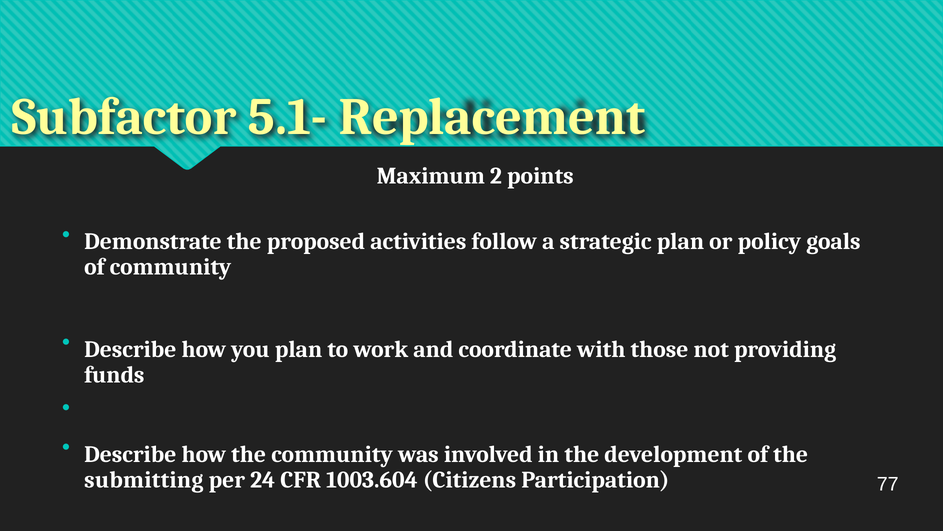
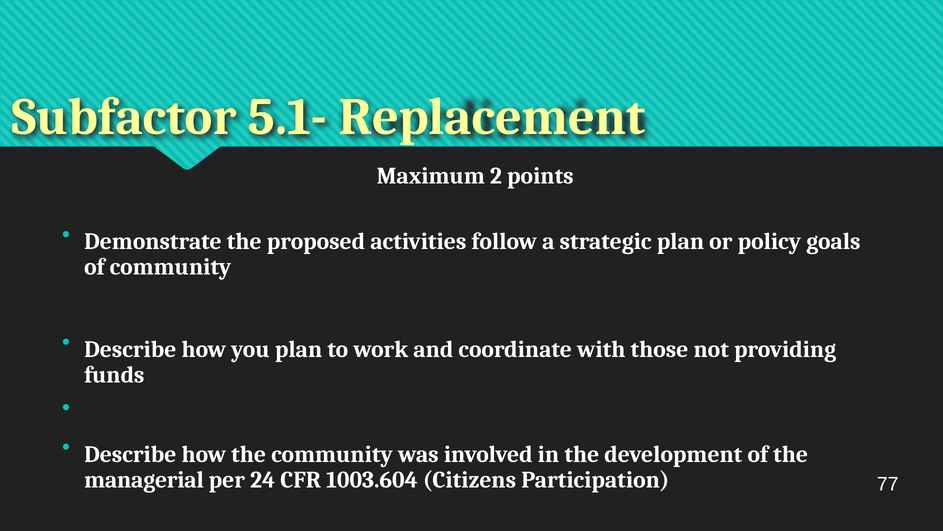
submitting: submitting -> managerial
